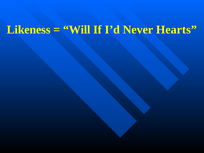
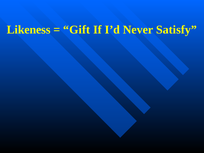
Will: Will -> Gift
Hearts: Hearts -> Satisfy
